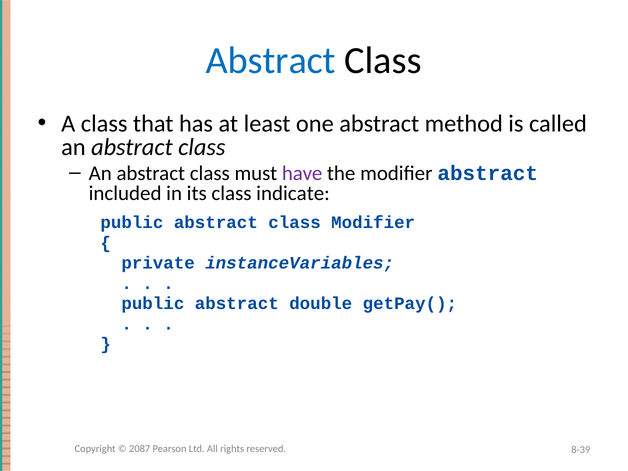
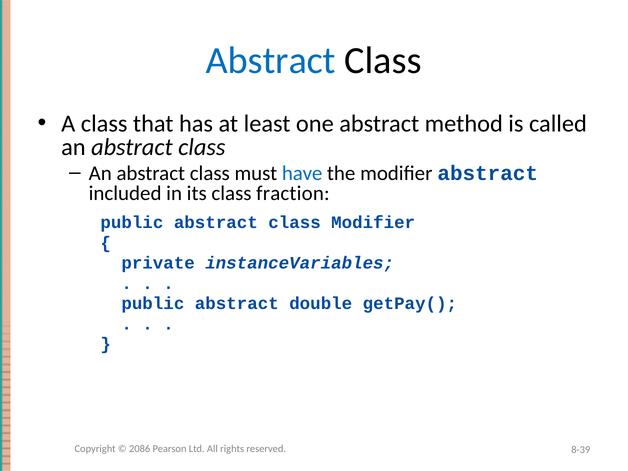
have colour: purple -> blue
indicate: indicate -> fraction
2087: 2087 -> 2086
